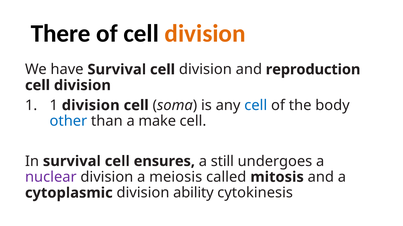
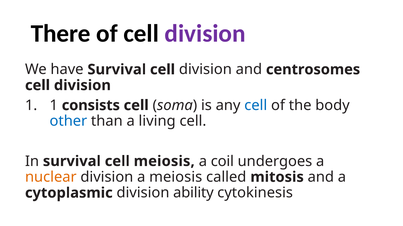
division at (205, 34) colour: orange -> purple
reproduction: reproduction -> centrosomes
1 division: division -> consists
make: make -> living
cell ensures: ensures -> meiosis
still: still -> coil
nuclear colour: purple -> orange
